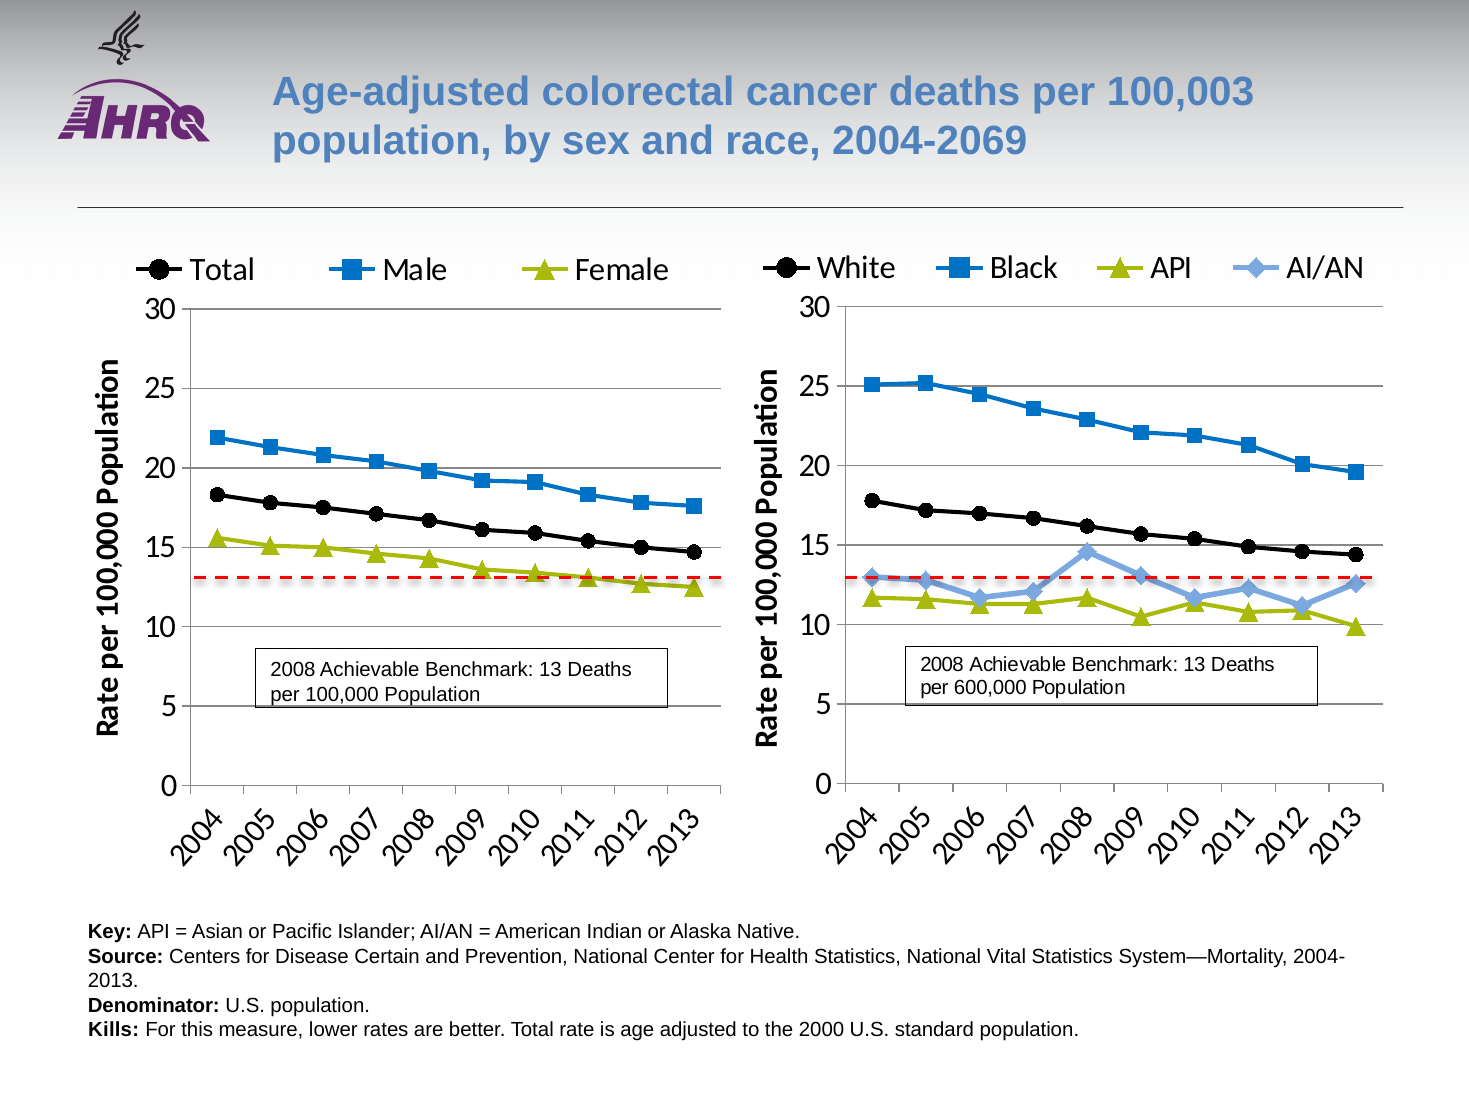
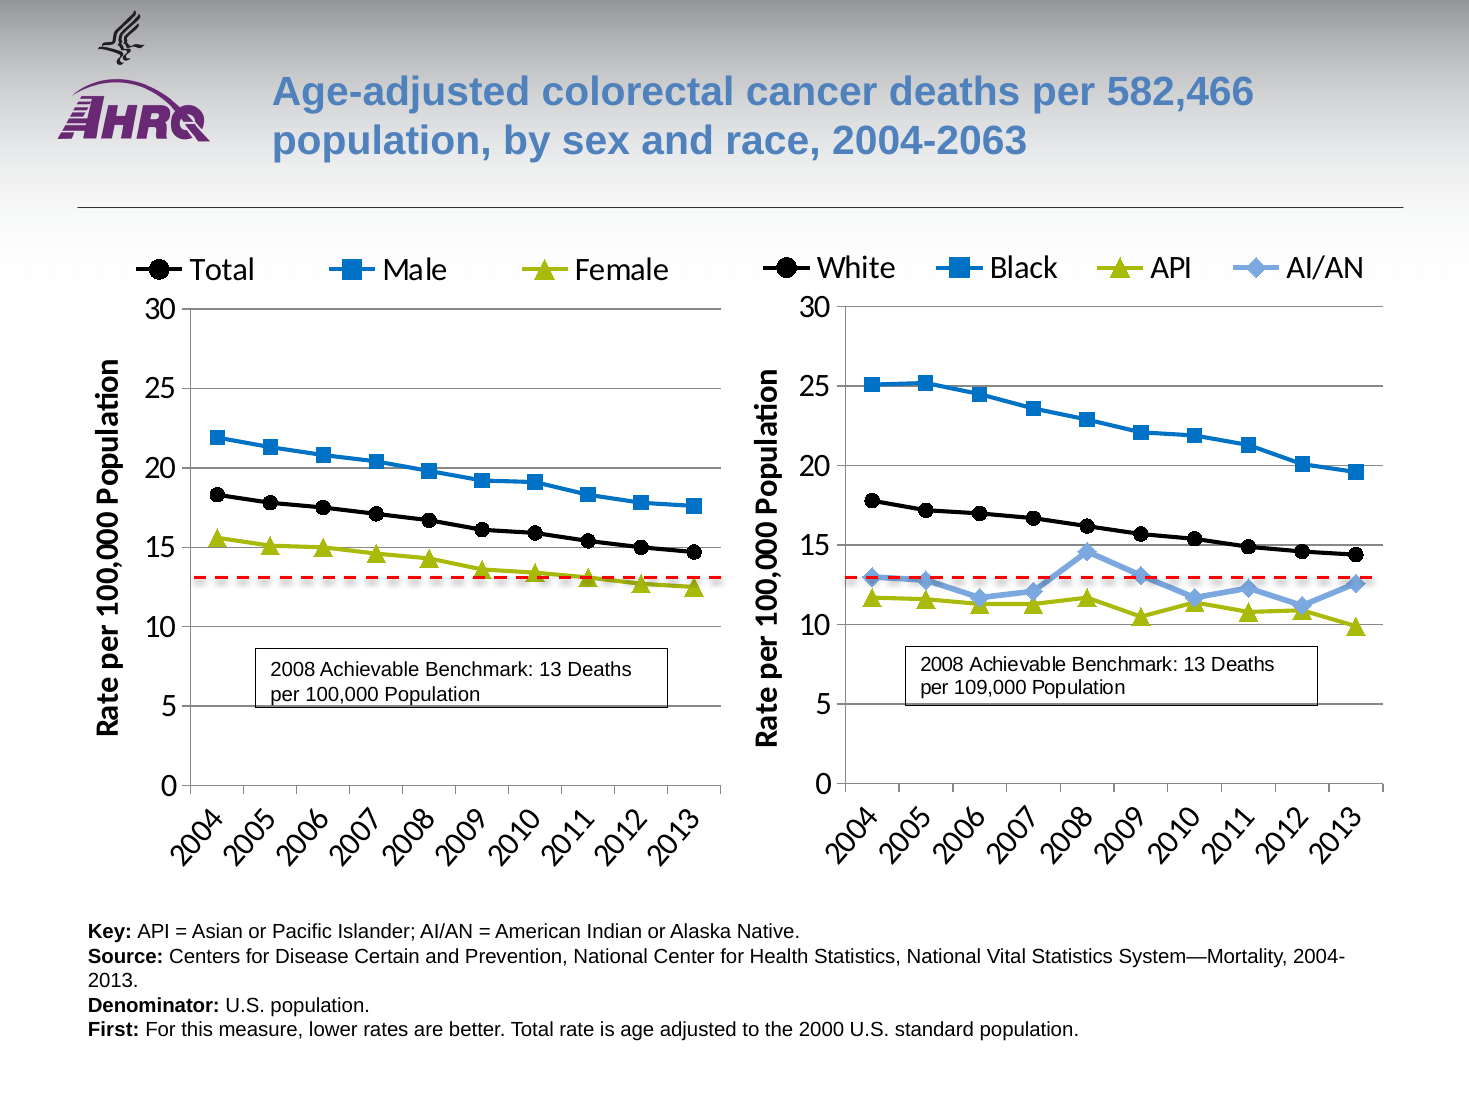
100,003: 100,003 -> 582,466
2004-2069: 2004-2069 -> 2004-2063
600,000: 600,000 -> 109,000
Kills: Kills -> First
